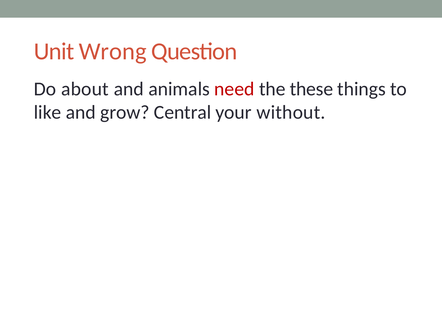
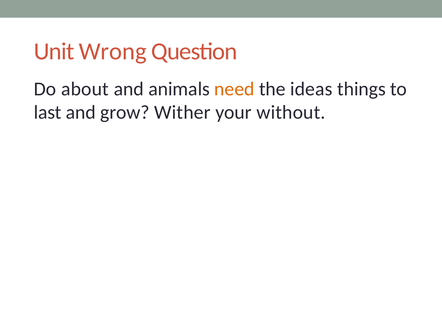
need colour: red -> orange
these: these -> ideas
like: like -> last
Central: Central -> Wither
